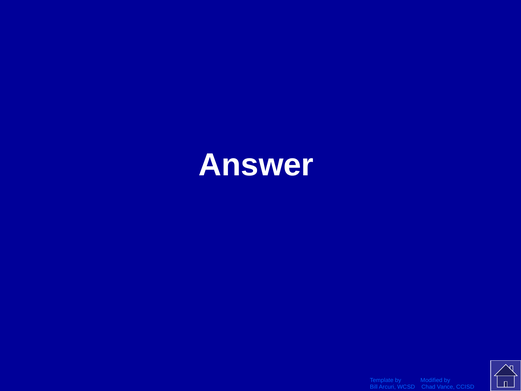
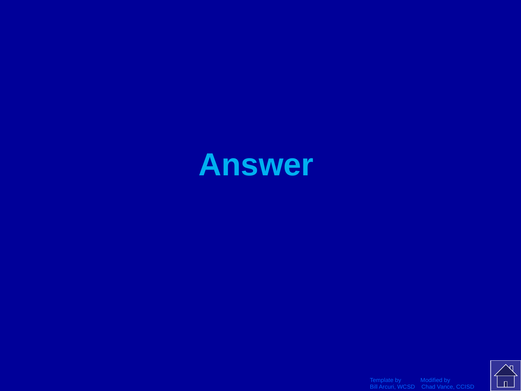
Answer colour: white -> light blue
